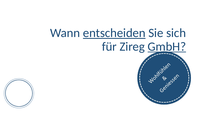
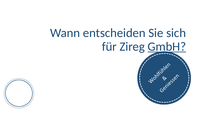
entscheiden underline: present -> none
